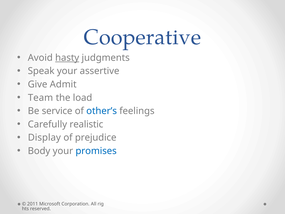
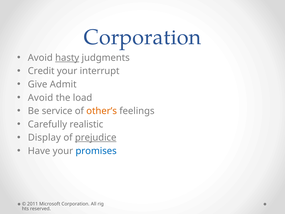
Cooperative at (142, 37): Cooperative -> Corporation
Speak: Speak -> Credit
assertive: assertive -> interrupt
Team at (40, 98): Team -> Avoid
other’s colour: blue -> orange
prejudice underline: none -> present
Body: Body -> Have
